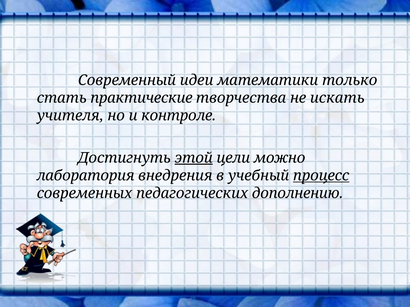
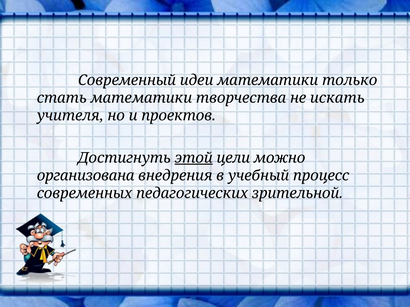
стать практические: практические -> математики
контроле: контроле -> проектов
лаборатория: лаборатория -> организована
процесс underline: present -> none
дополнению: дополнению -> зрительной
